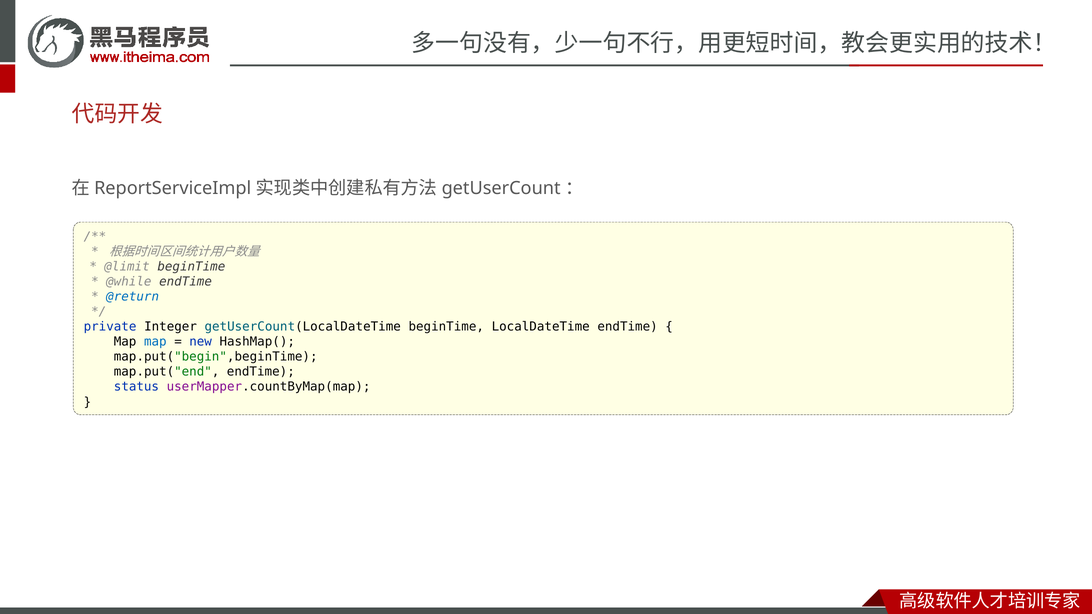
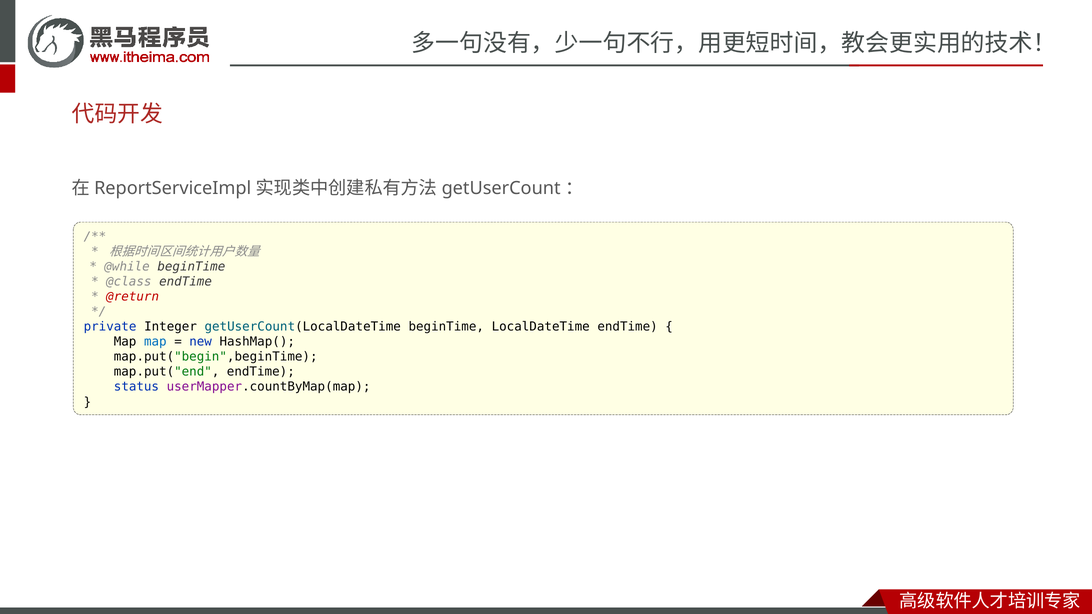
@limit: @limit -> @while
@while: @while -> @class
@return colour: blue -> red
